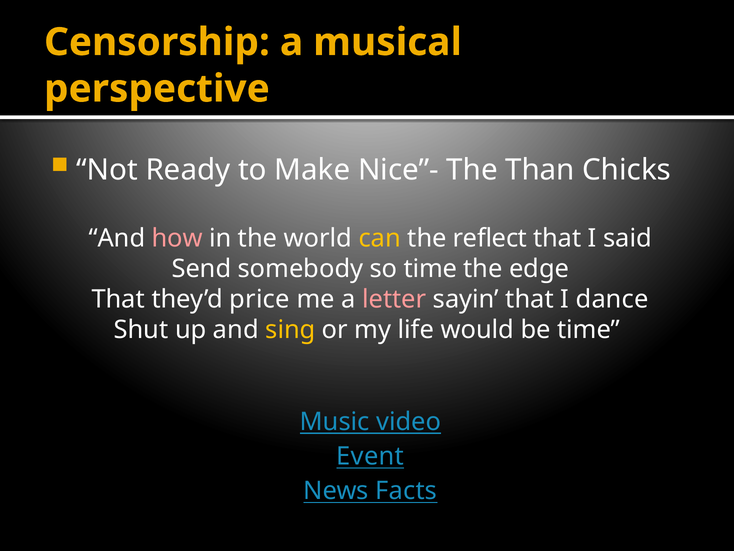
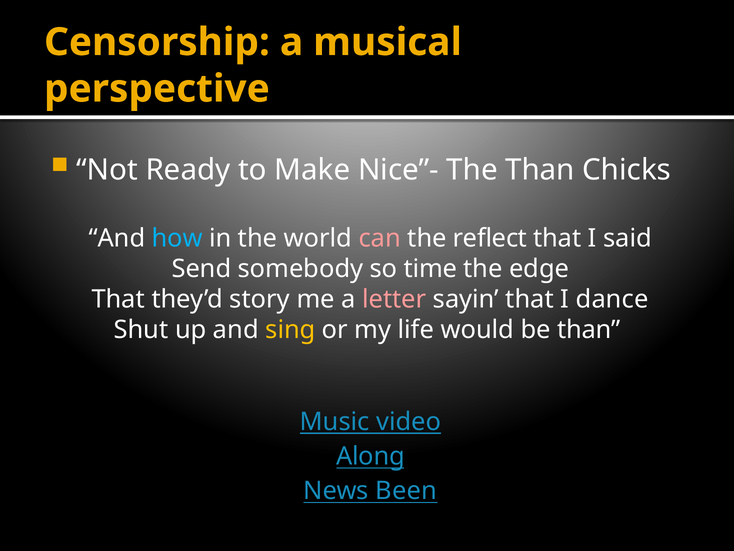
how colour: pink -> light blue
can colour: yellow -> pink
price: price -> story
be time: time -> than
Event: Event -> Along
Facts: Facts -> Been
